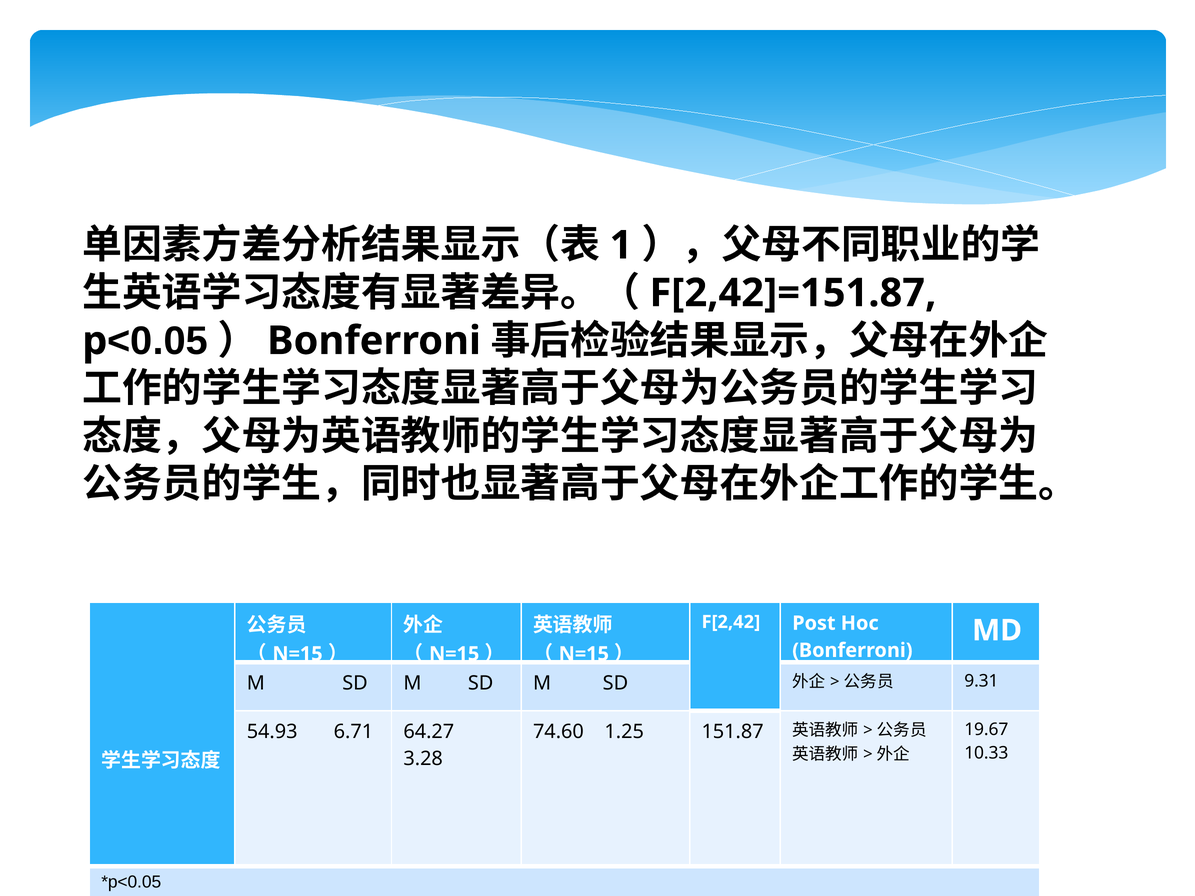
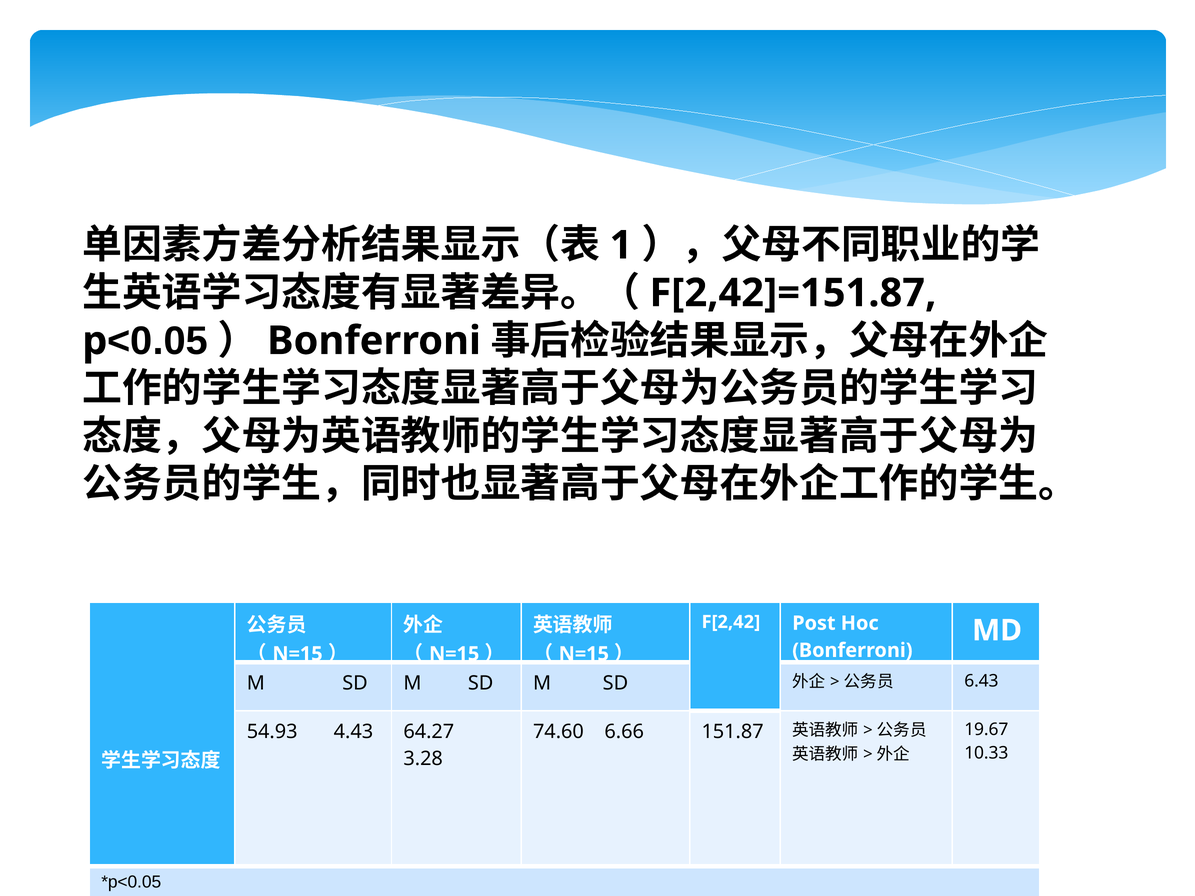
9.31: 9.31 -> 6.43
6.71: 6.71 -> 4.43
1.25: 1.25 -> 6.66
